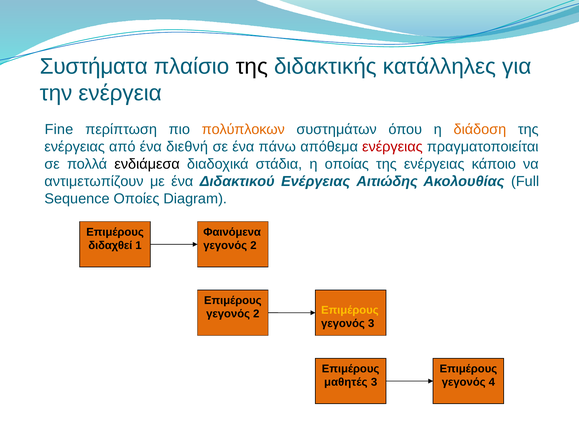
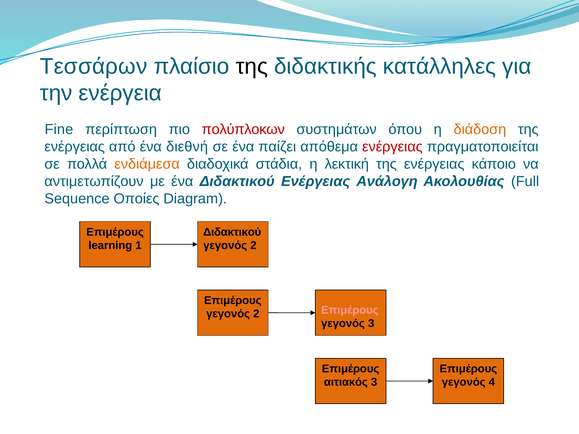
Συστήματα: Συστήματα -> Τεσσάρων
πολύπλοκων colour: orange -> red
πάνω: πάνω -> παίζει
ενδιάμεσα colour: black -> orange
οποίας: οποίας -> λεκτική
Αιτιώδης: Αιτιώδης -> Ανάλογη
Φαινόμενα at (232, 232): Φαινόμενα -> Διδακτικού
διδαχθεί: διδαχθεί -> learning
Επιμέρους at (350, 310) colour: yellow -> pink
μαθητές: μαθητές -> αιτιακός
